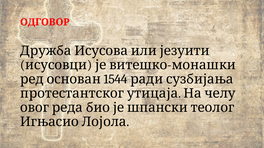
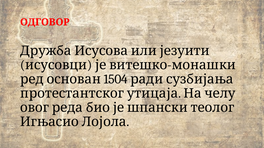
1544: 1544 -> 1504
